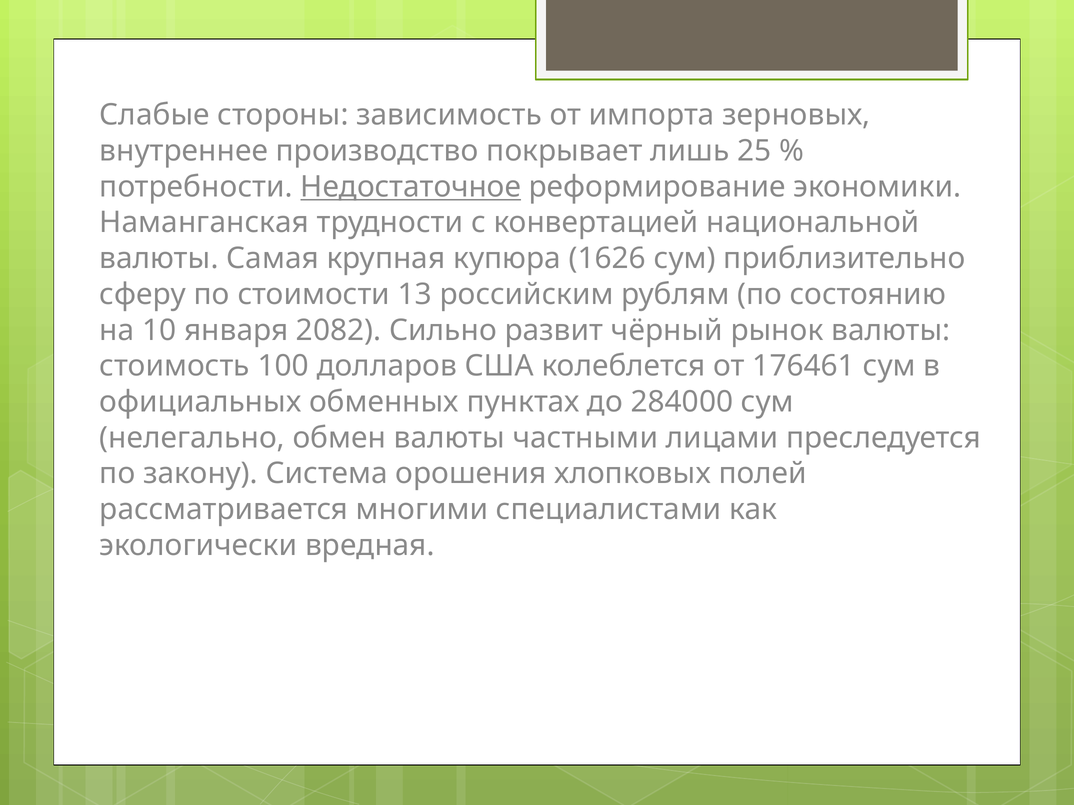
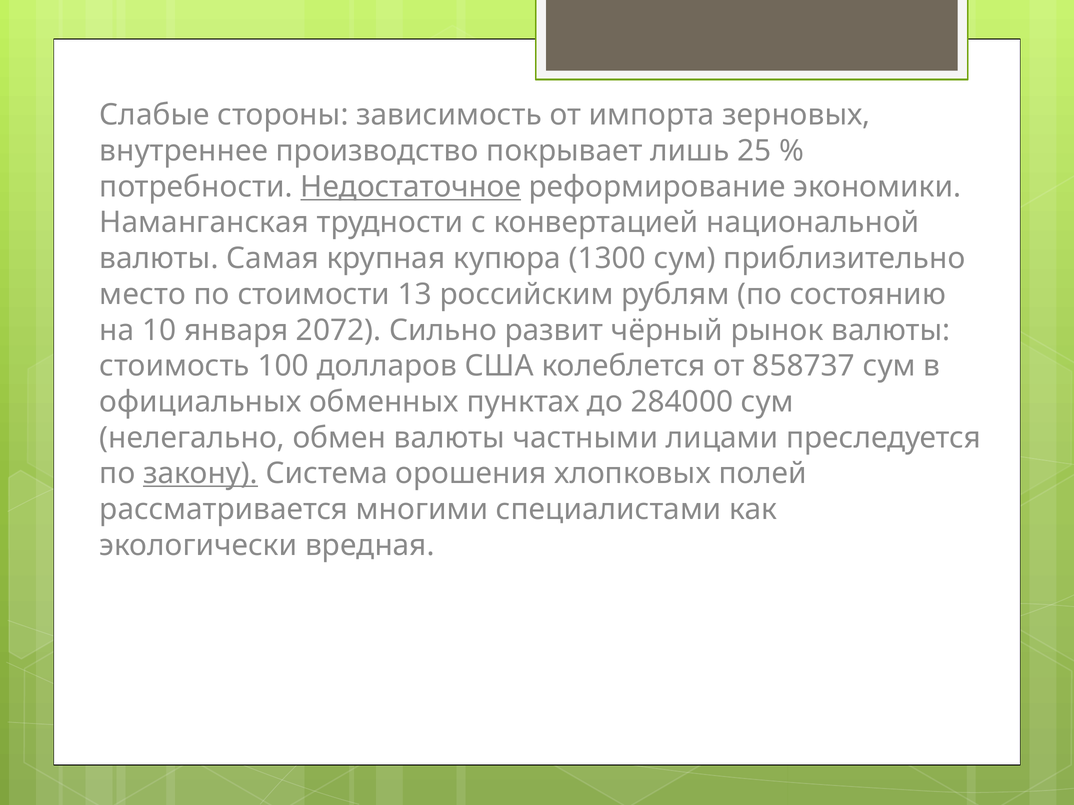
1626: 1626 -> 1300
сферу: сферу -> место
2082: 2082 -> 2072
176461: 176461 -> 858737
закону underline: none -> present
